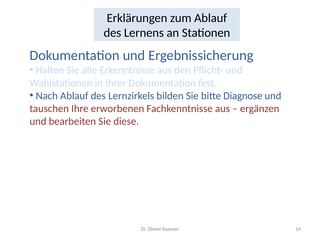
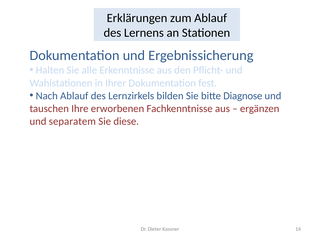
bearbeiten: bearbeiten -> separatem
